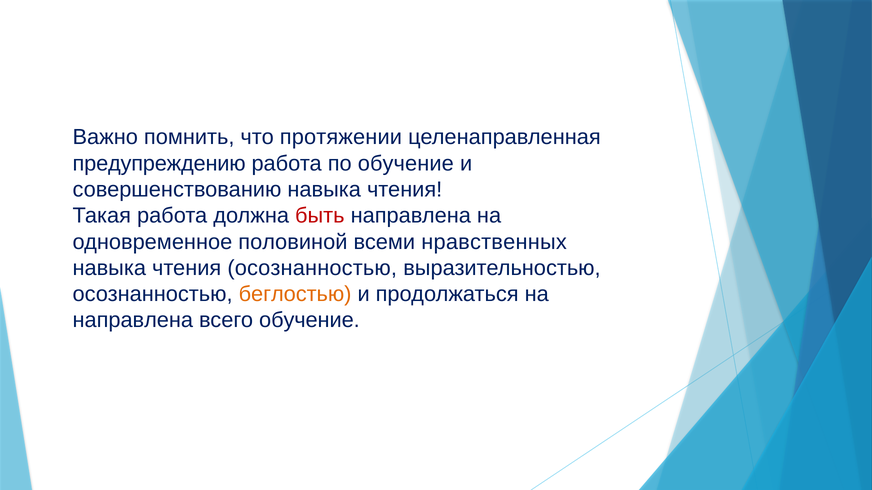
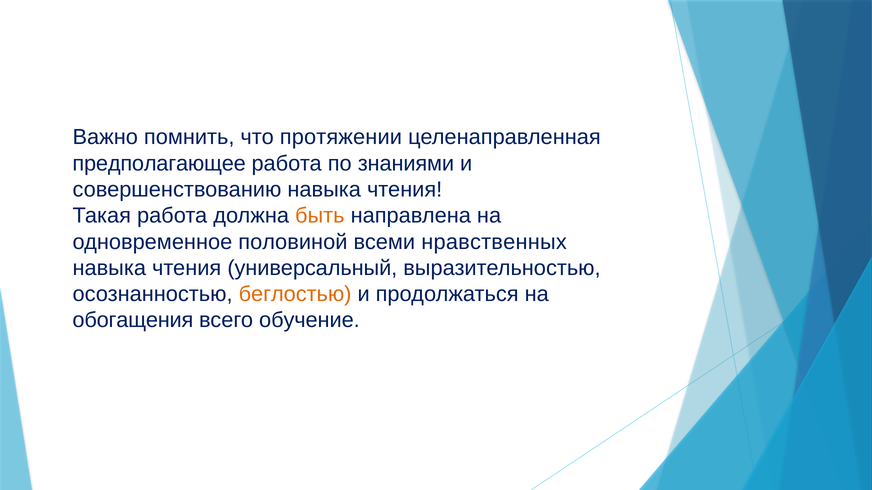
предупреждению: предупреждению -> предполагающее
по обучение: обучение -> знаниями
быть colour: red -> orange
чтения осознанностью: осознанностью -> универсальный
направлена at (133, 321): направлена -> обогащения
